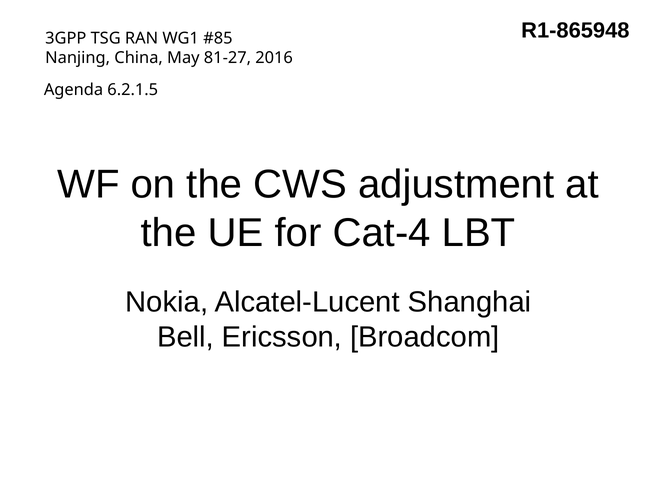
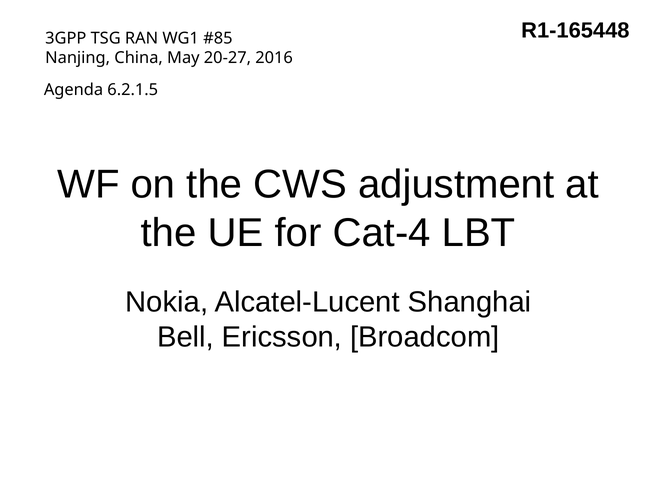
R1-865948: R1-865948 -> R1-165448
81-27: 81-27 -> 20-27
